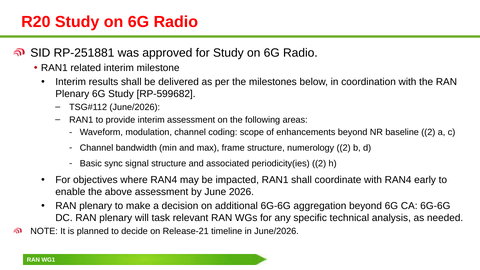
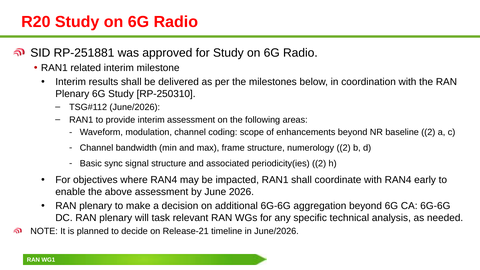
RP-599682: RP-599682 -> RP-250310
